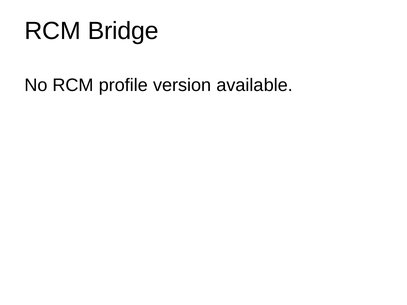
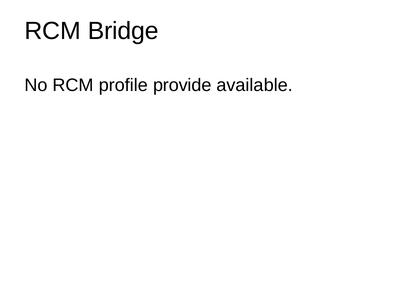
version: version -> provide
